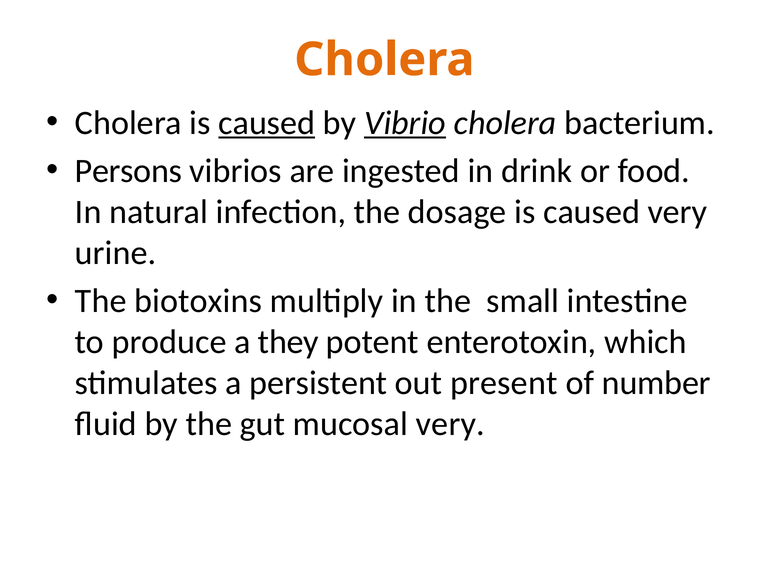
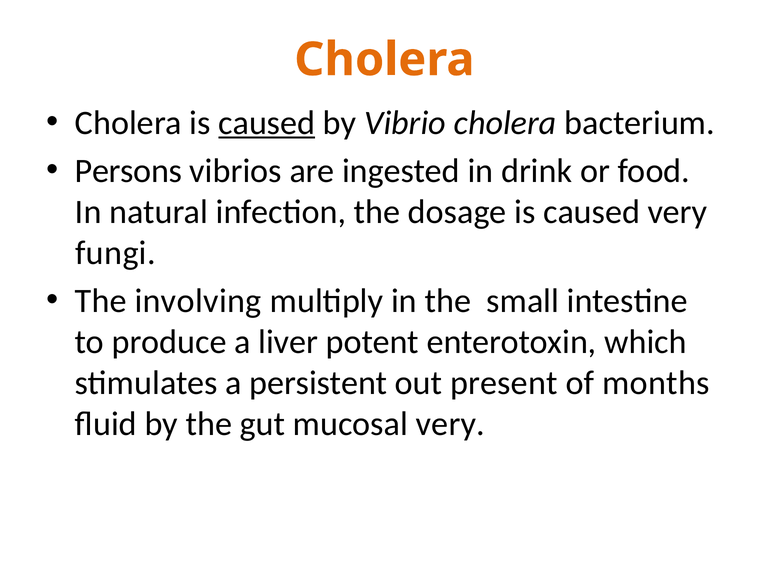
Vibrio underline: present -> none
urine: urine -> fungi
biotoxins: biotoxins -> involving
they: they -> liver
number: number -> months
